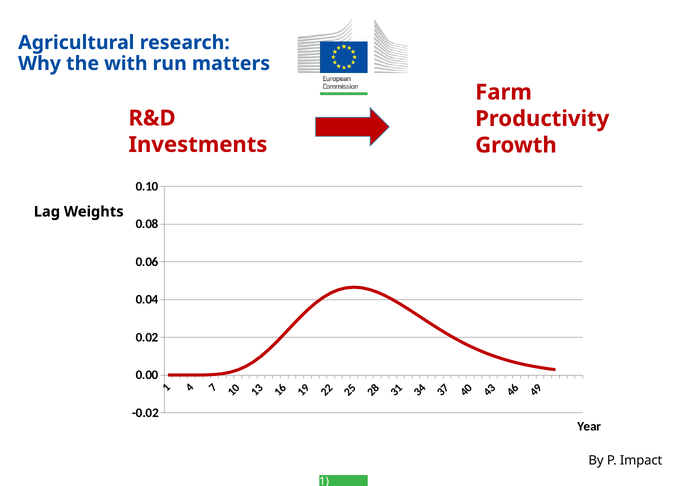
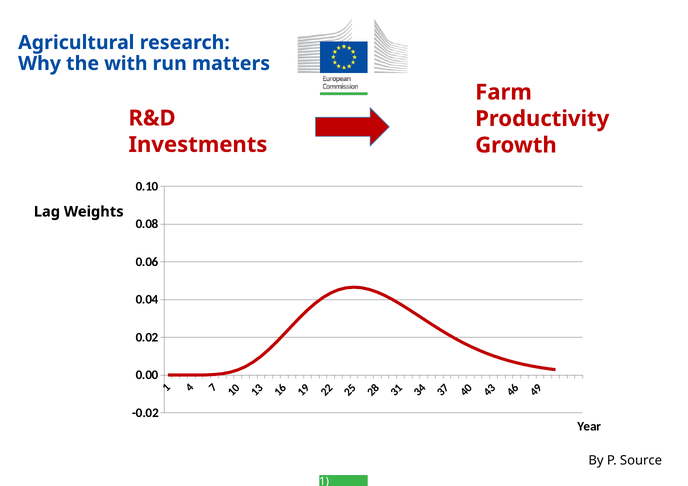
P Impact: Impact -> Source
